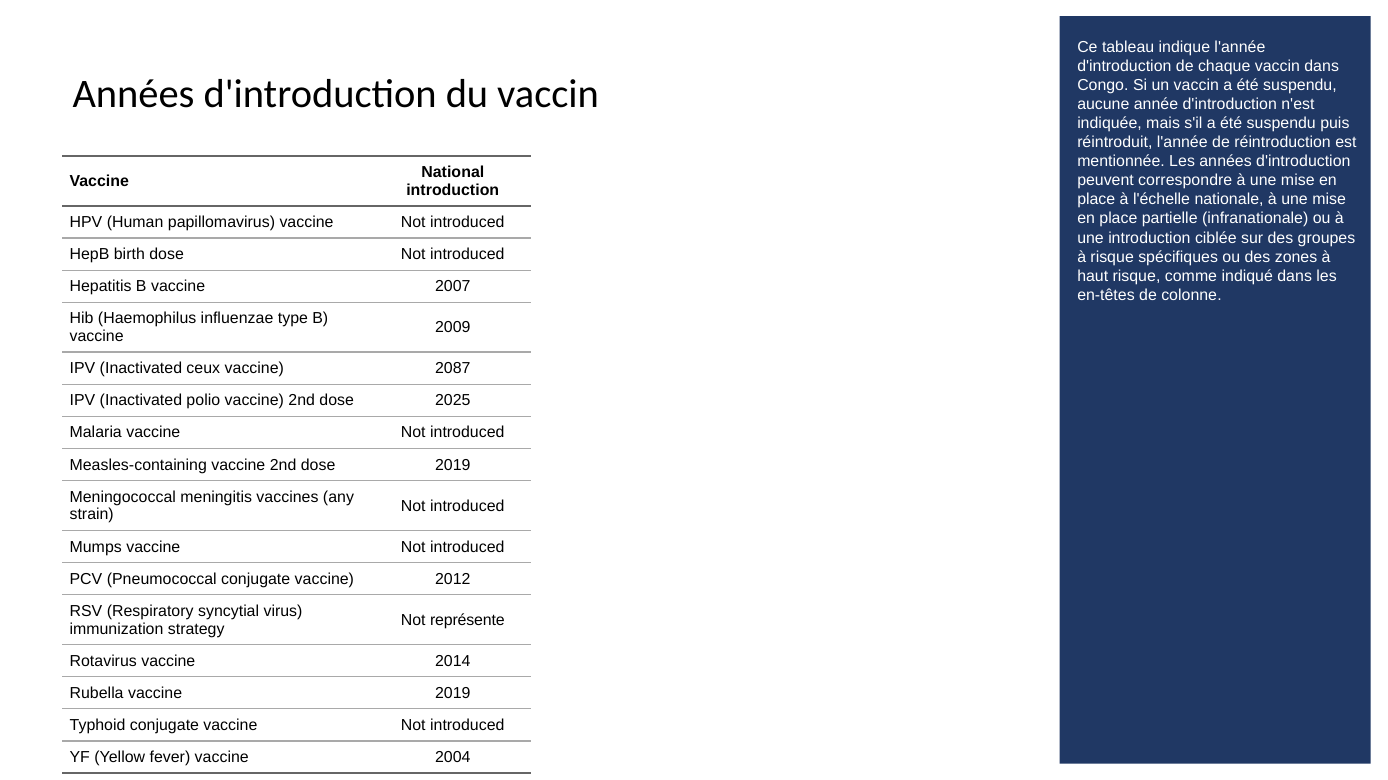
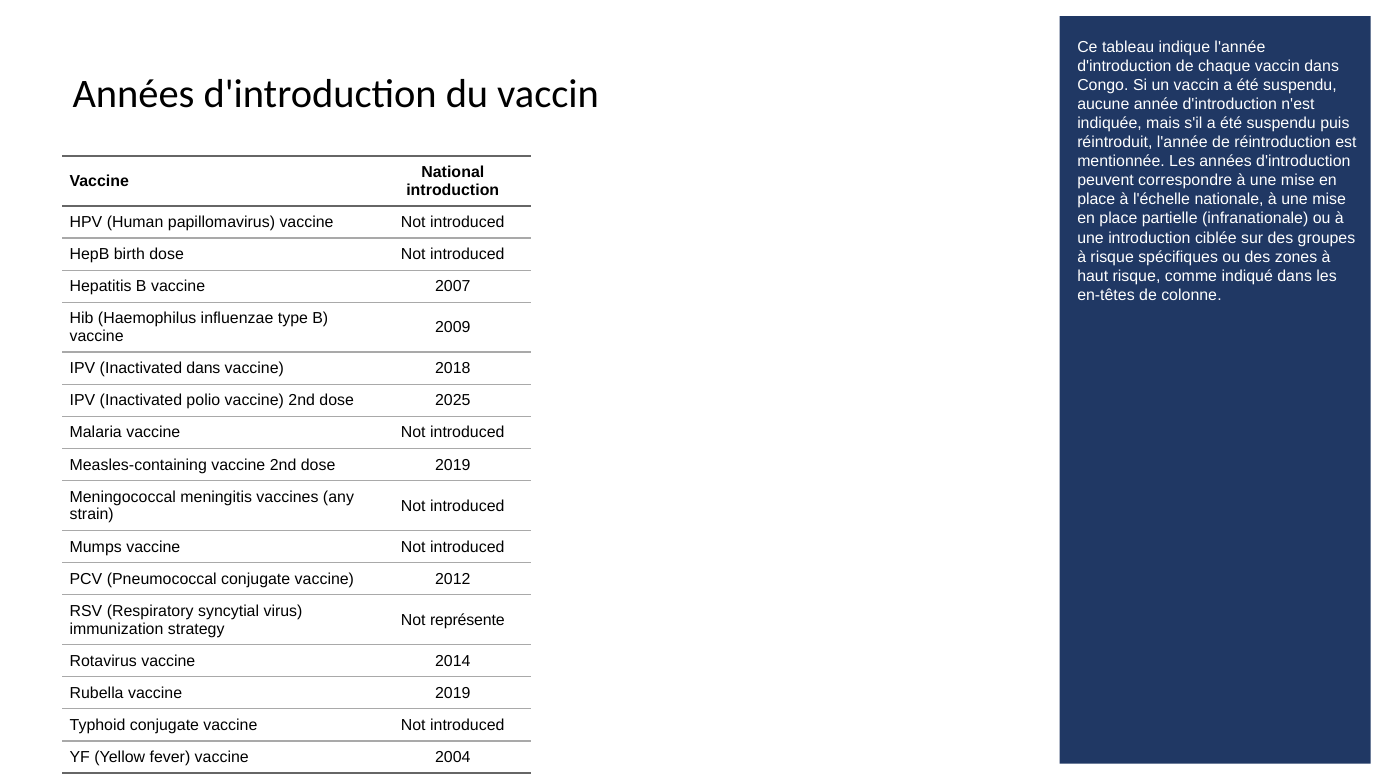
Inactivated ceux: ceux -> dans
2087: 2087 -> 2018
